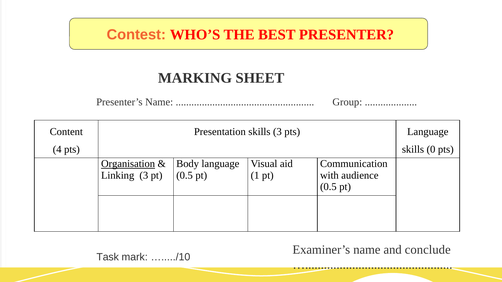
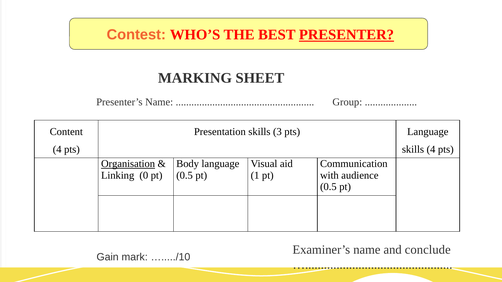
PRESENTER underline: none -> present
skills 0: 0 -> 4
Linking 3: 3 -> 0
Task: Task -> Gain
